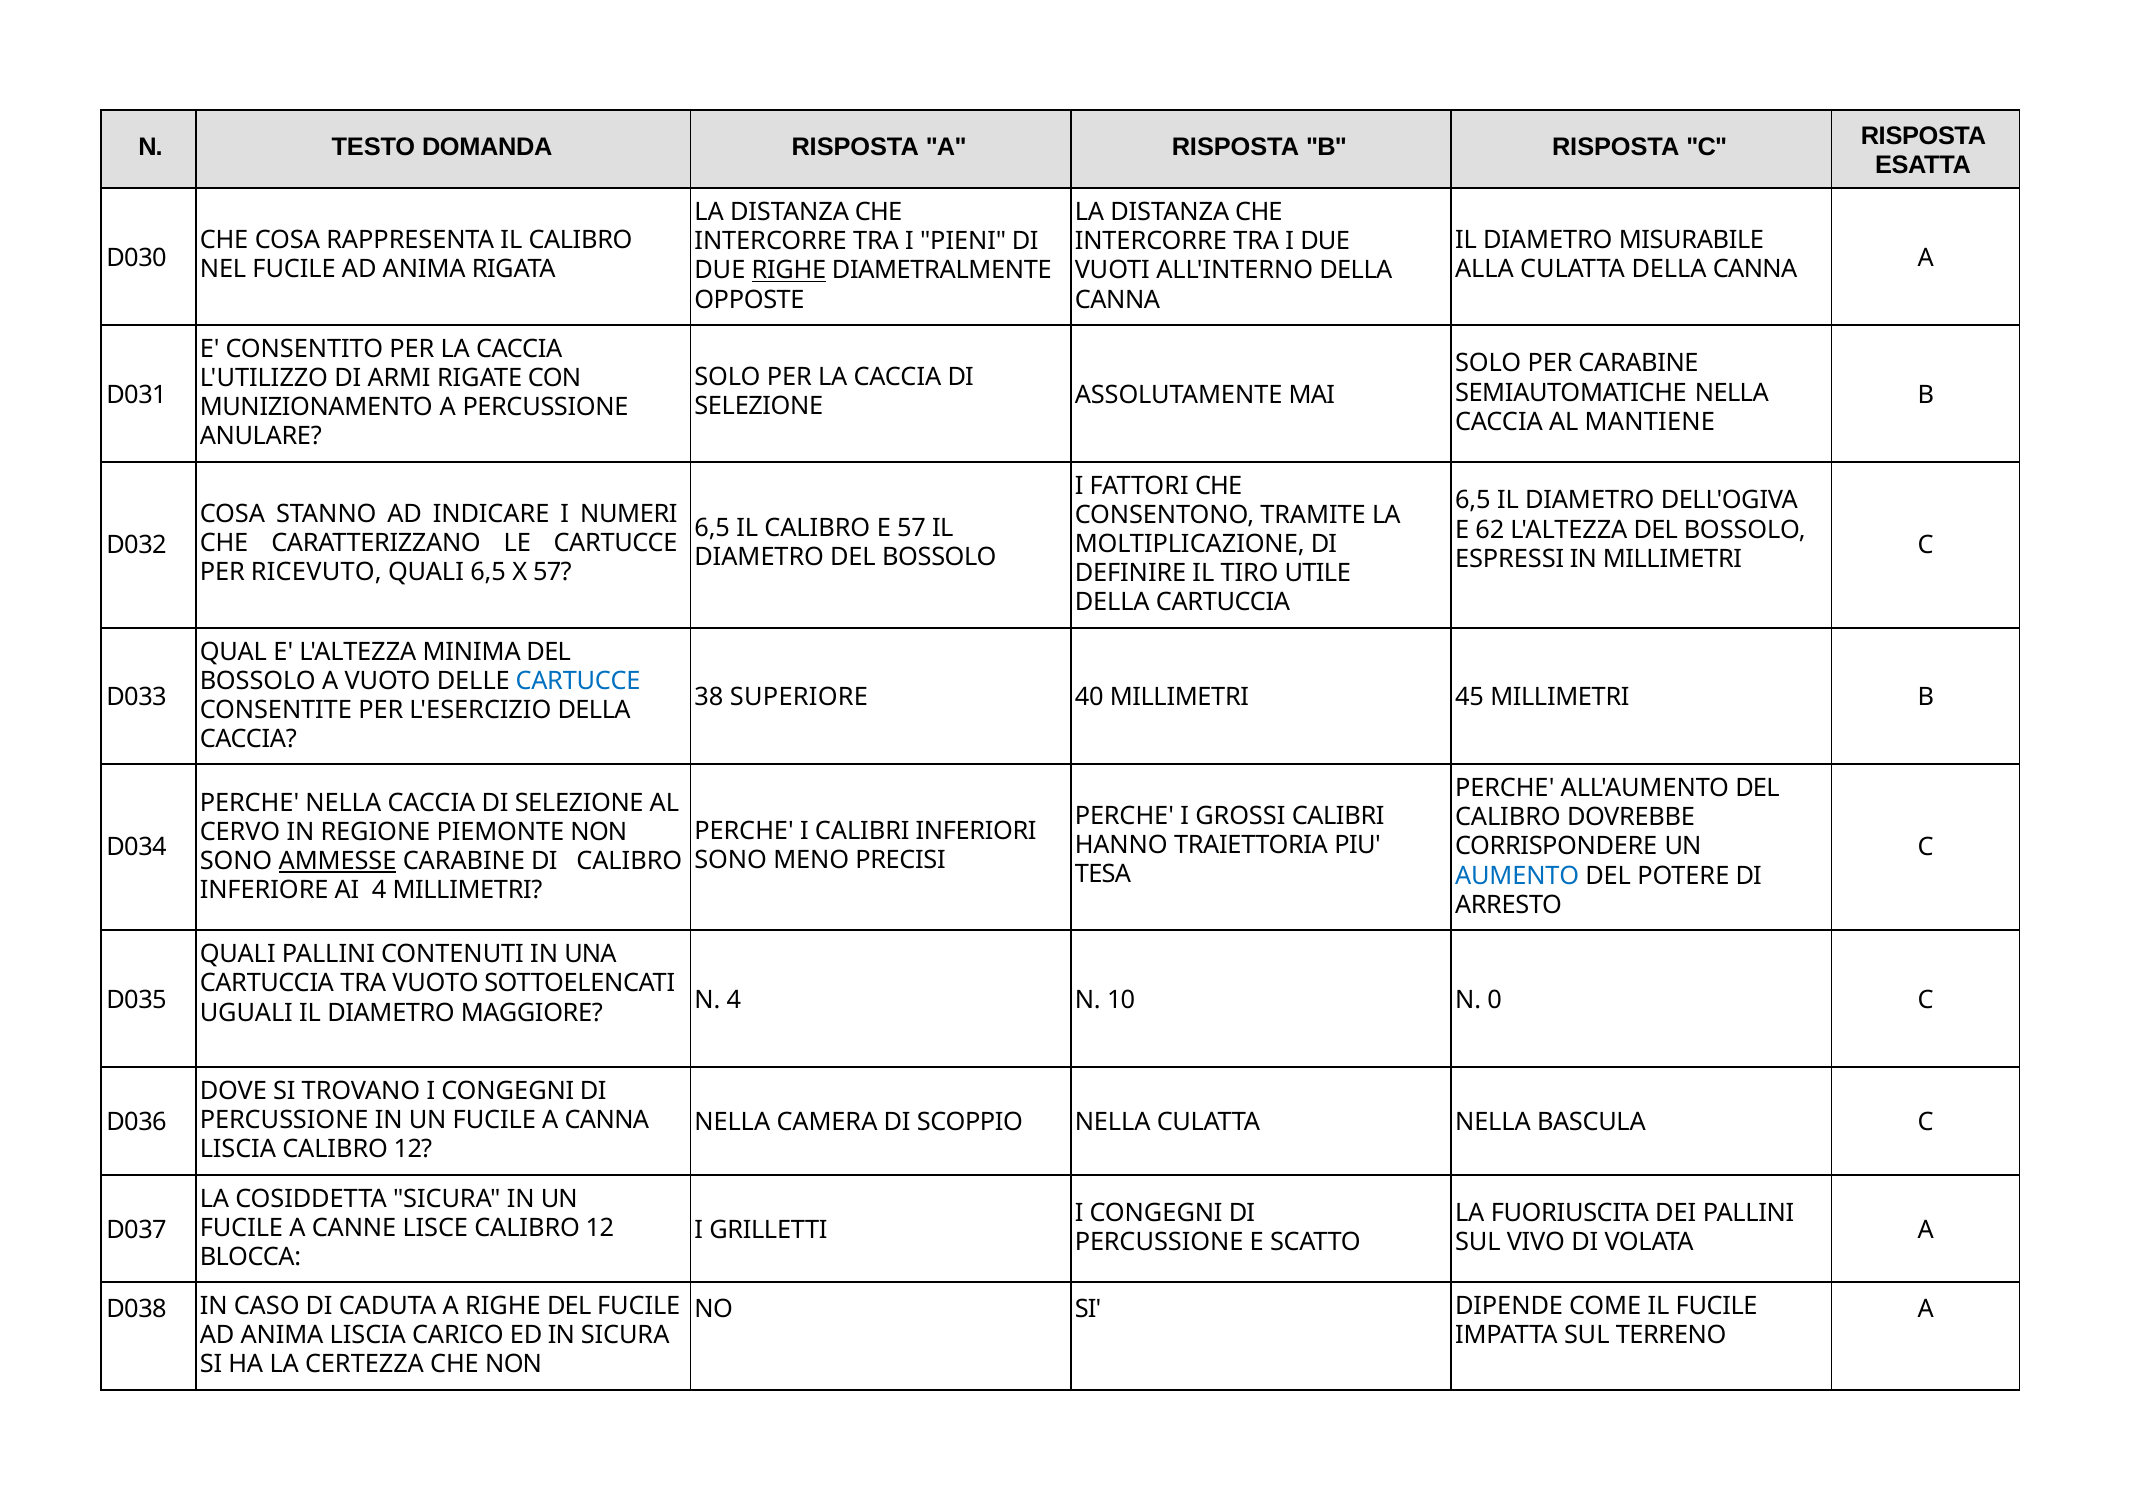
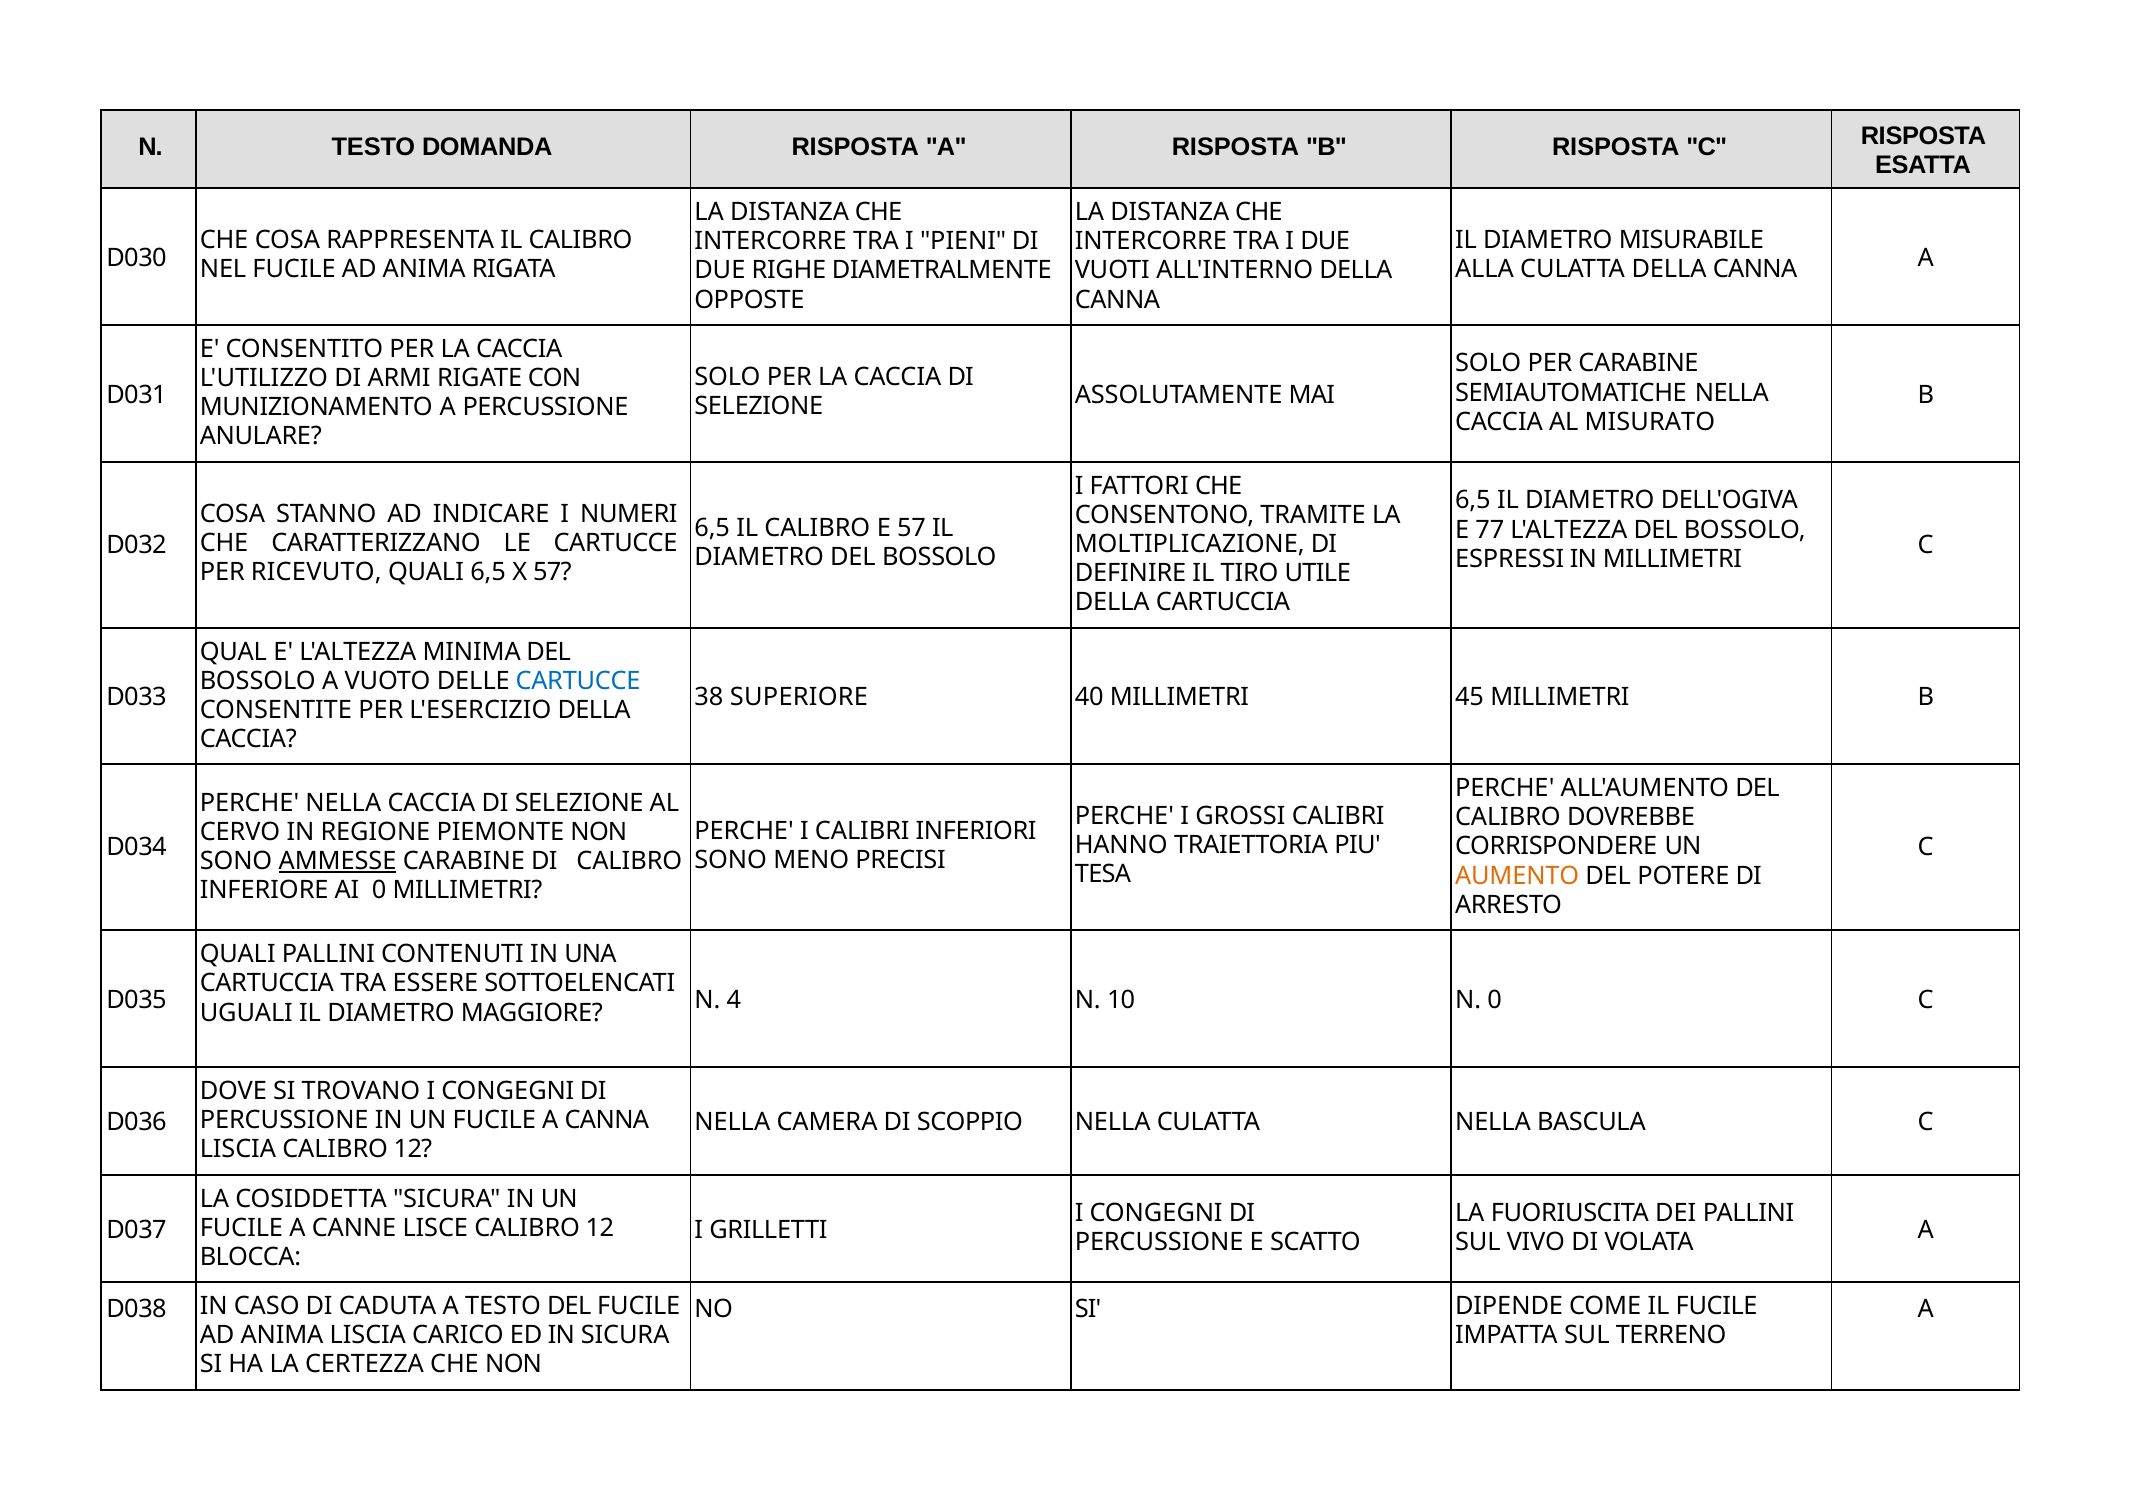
RIGHE at (789, 271) underline: present -> none
MANTIENE: MANTIENE -> MISURATO
62: 62 -> 77
AUMENTO colour: blue -> orange
AI 4: 4 -> 0
TRA VUOTO: VUOTO -> ESSERE
A RIGHE: RIGHE -> TESTO
